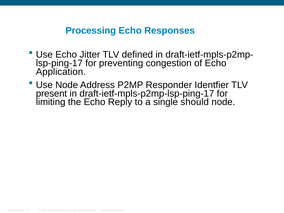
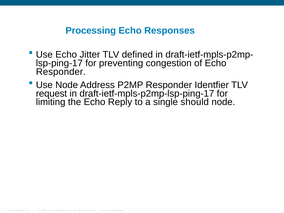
Application at (61, 72): Application -> Responder
present: present -> request
